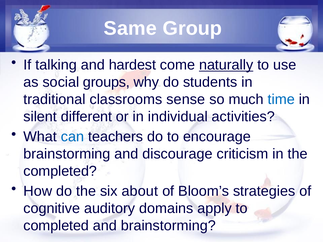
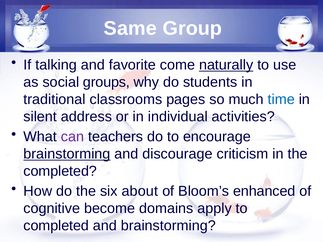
hardest: hardest -> favorite
sense: sense -> pages
different: different -> address
can colour: blue -> purple
brainstorming at (67, 154) underline: none -> present
strategies: strategies -> enhanced
auditory: auditory -> become
